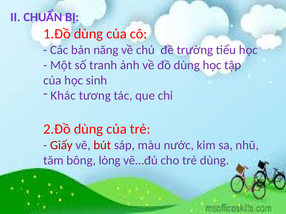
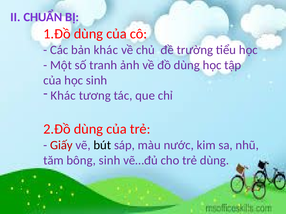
bản năng: năng -> khác
bút colour: red -> black
bông lòng: lòng -> sinh
